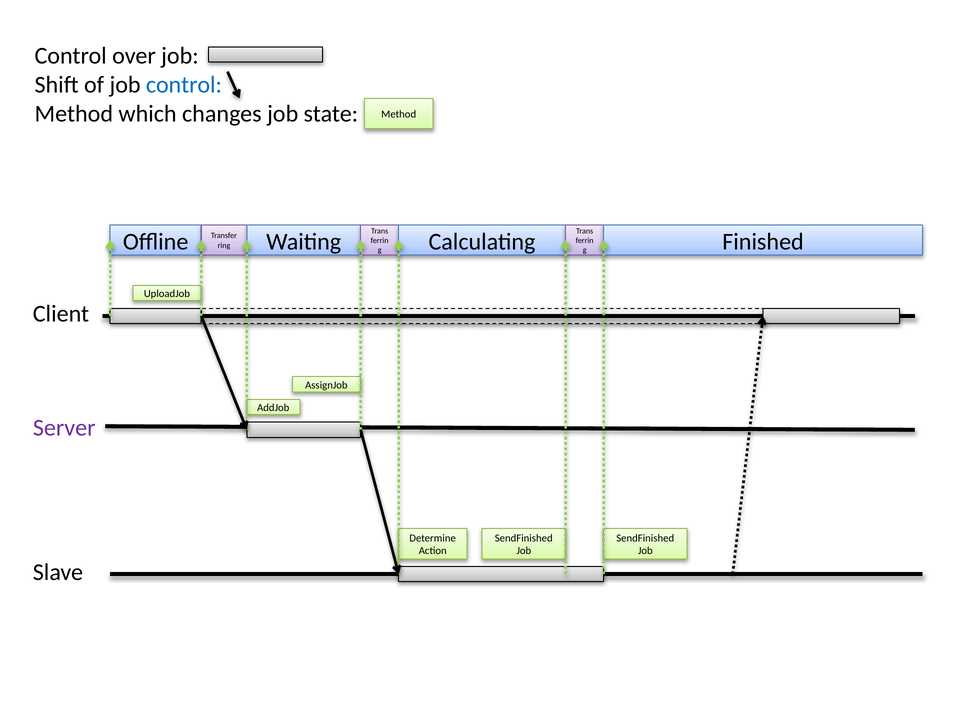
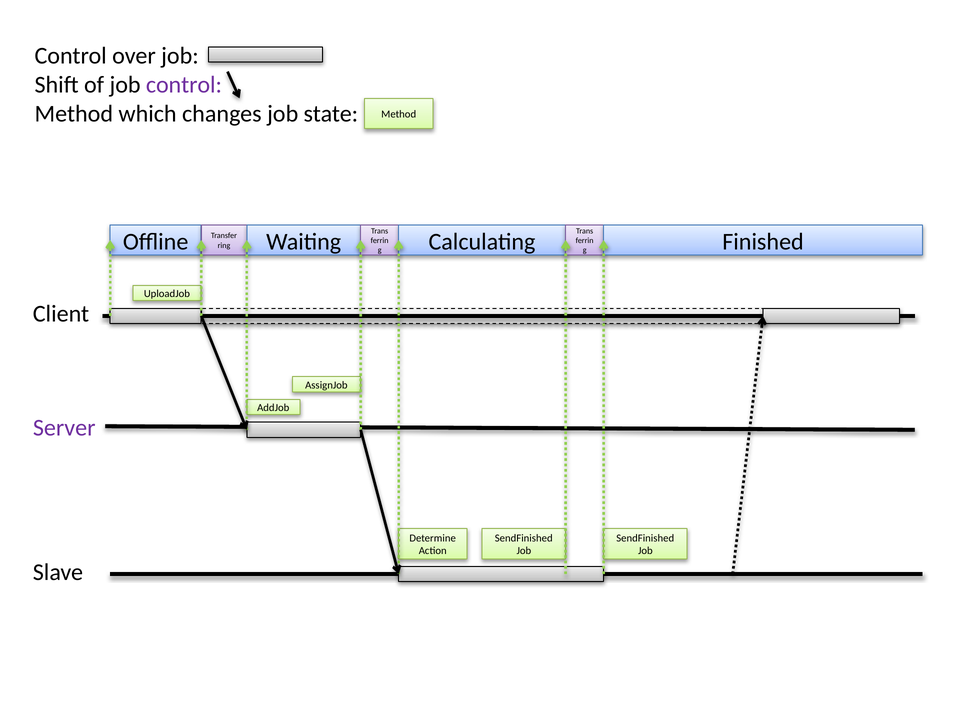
control at (184, 85) colour: blue -> purple
